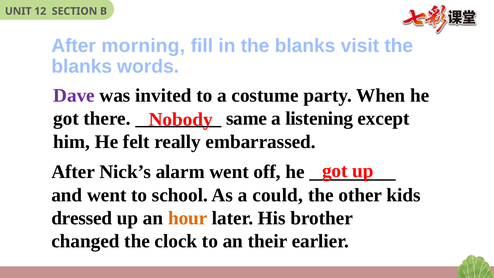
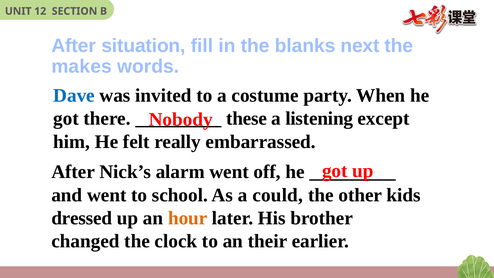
morning: morning -> situation
visit: visit -> next
blanks at (82, 67): blanks -> makes
Dave colour: purple -> blue
same: same -> these
